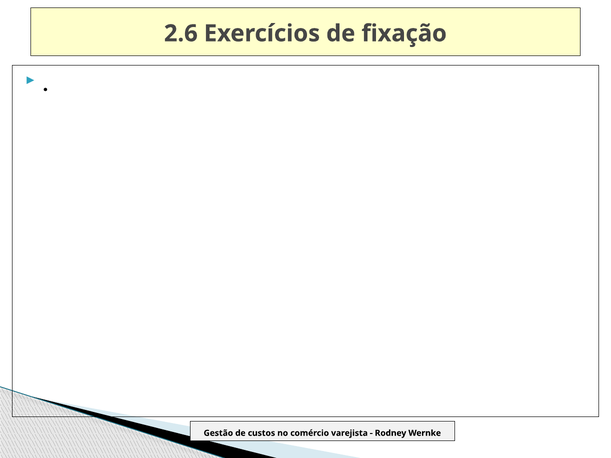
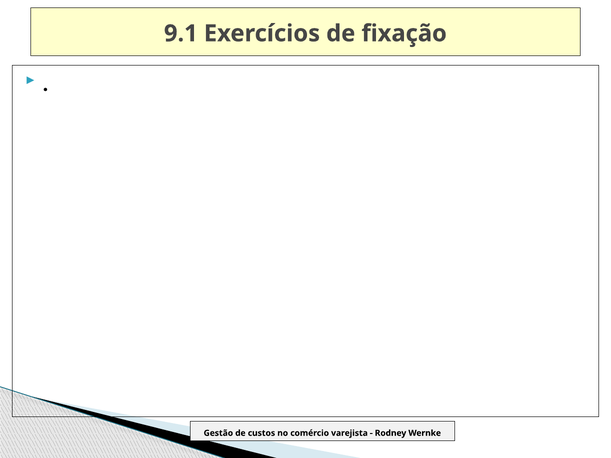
2.6: 2.6 -> 9.1
